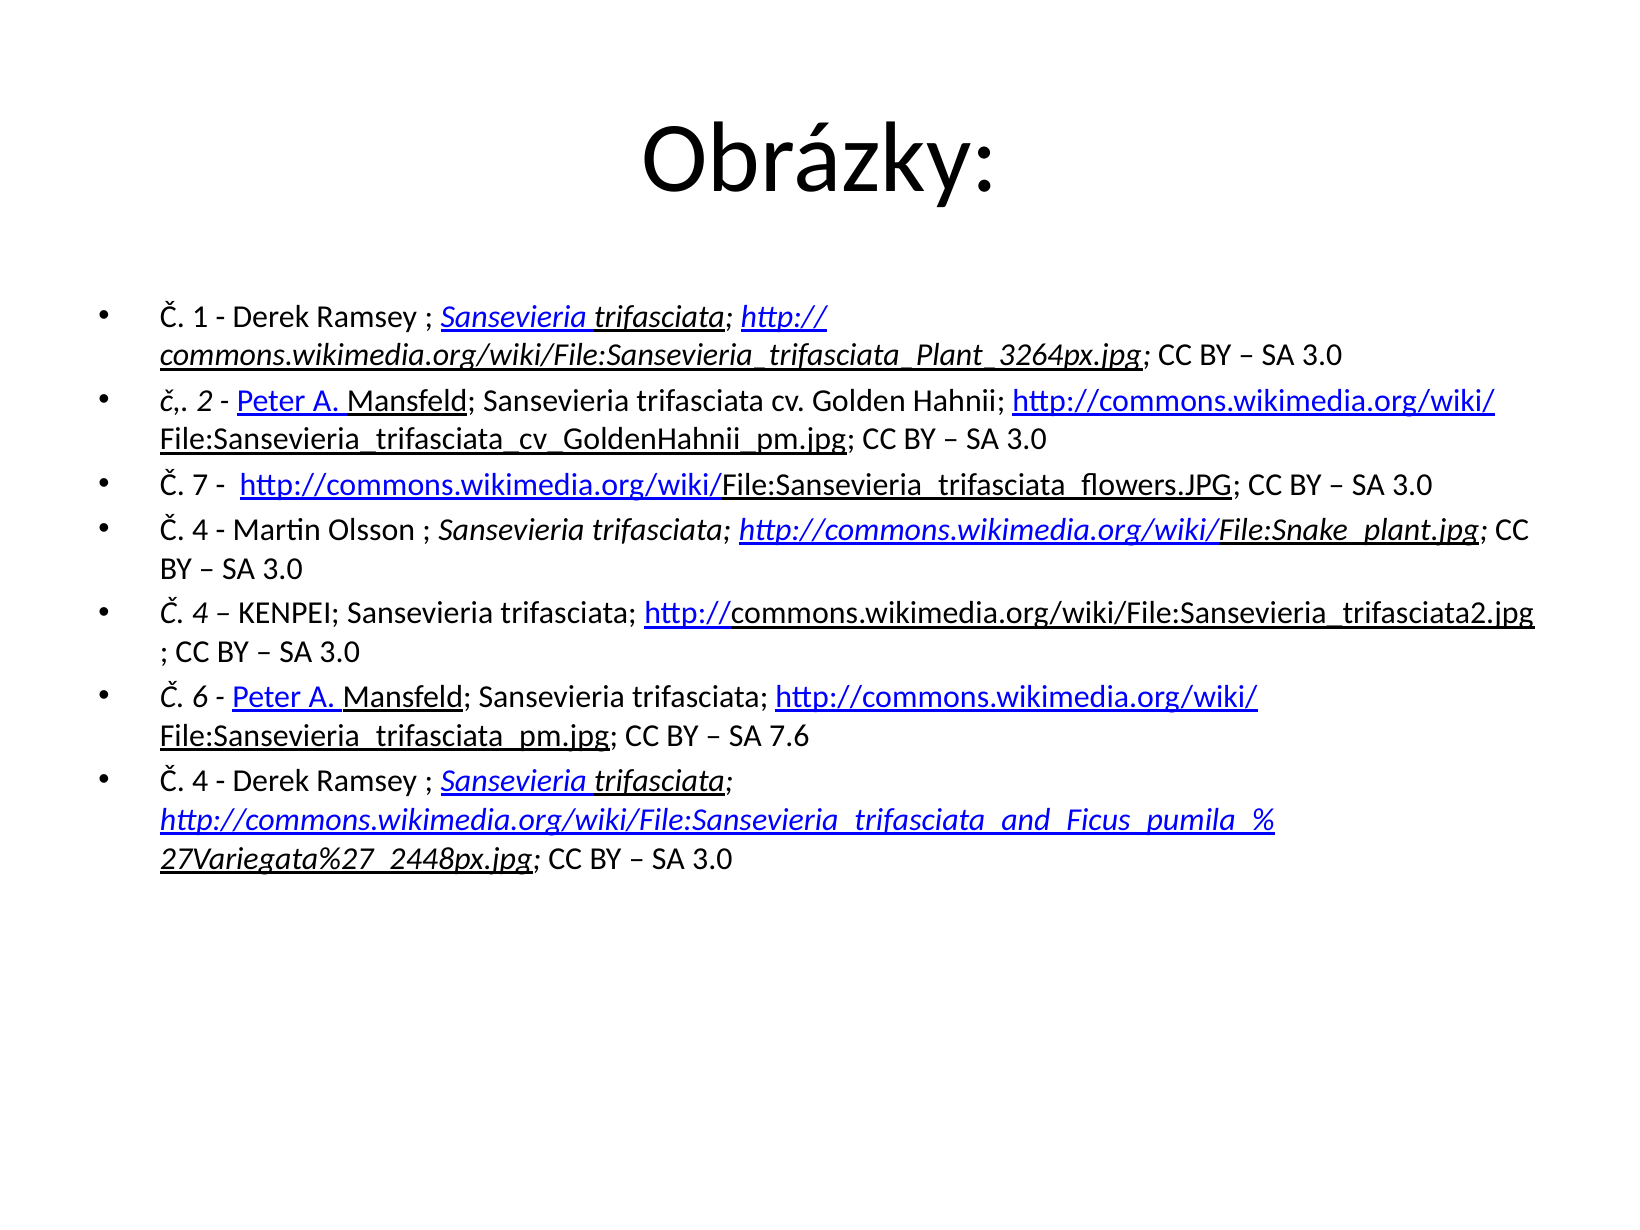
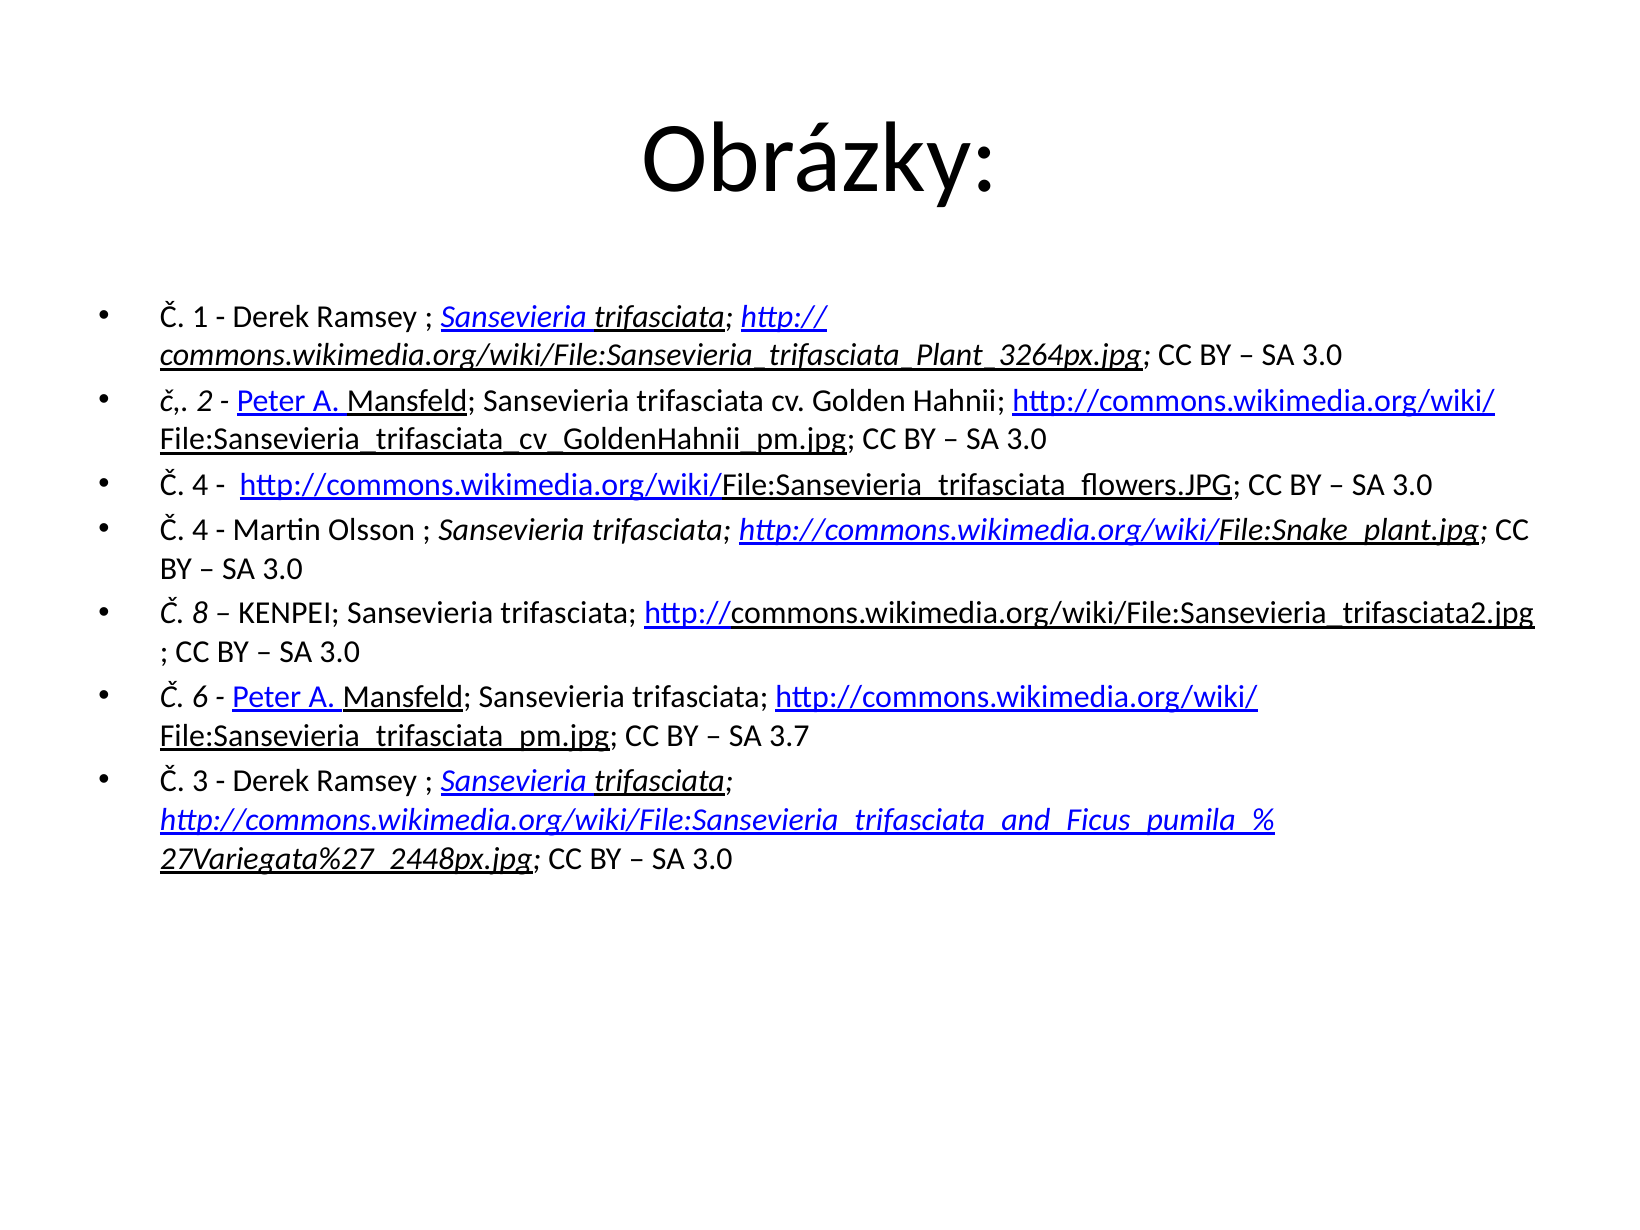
7 at (200, 485): 7 -> 4
4 at (200, 613): 4 -> 8
7.6: 7.6 -> 3.7
4 at (200, 781): 4 -> 3
